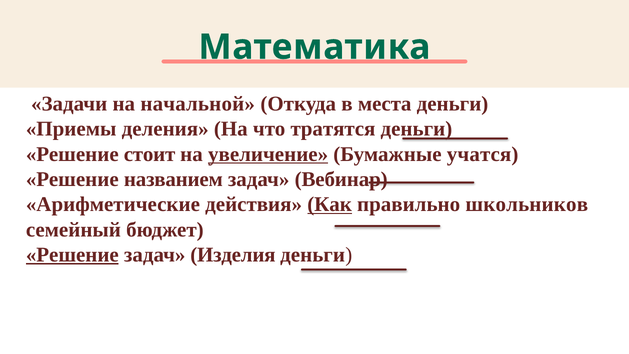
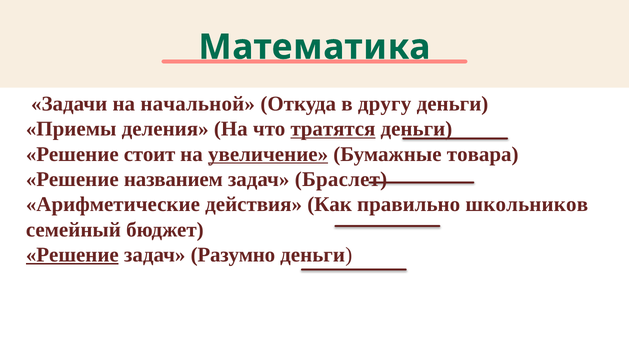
места: места -> другу
тратятся underline: none -> present
учатся: учатся -> товара
Вебинар: Вебинар -> Браслет
Как underline: present -> none
Изделия: Изделия -> Разумно
